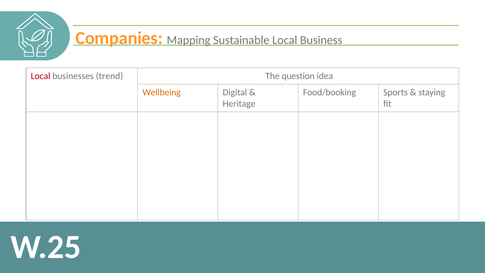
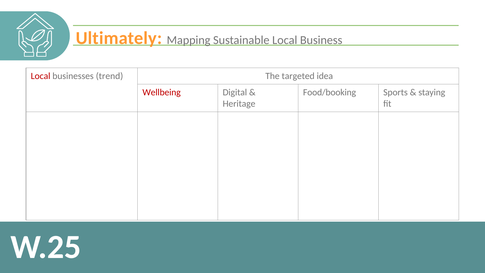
Companies: Companies -> Ultimately
question: question -> targeted
Wellbeing colour: orange -> red
